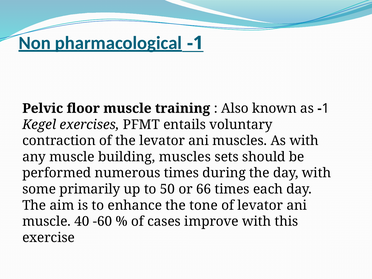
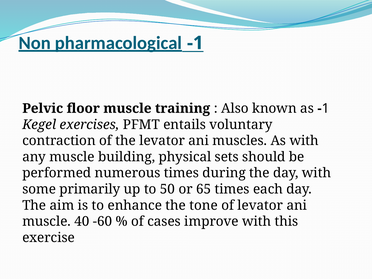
building muscles: muscles -> physical
66: 66 -> 65
